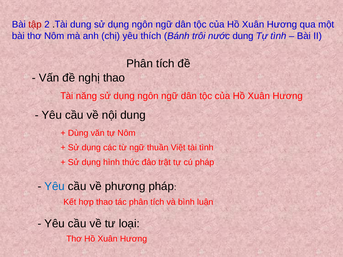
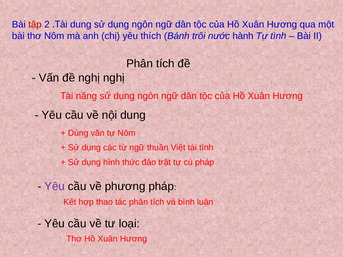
nước dung: dung -> hành
nghị thao: thao -> nghị
Yêu at (55, 187) colour: blue -> purple
